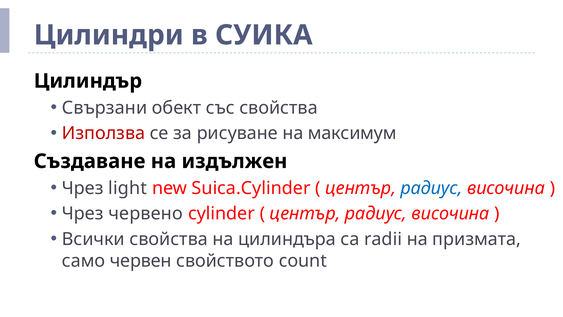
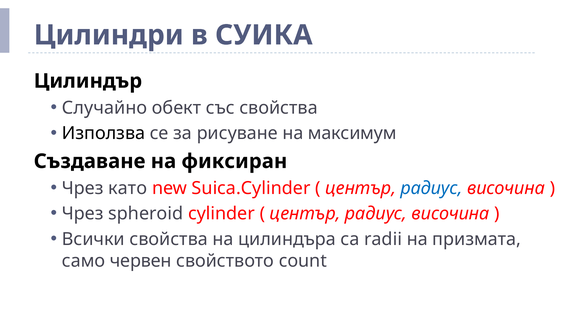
Свързани: Свързани -> Случайно
Използва colour: red -> black
издължен: издължен -> фиксиран
light: light -> като
червено: червено -> spheroid
